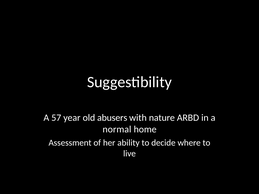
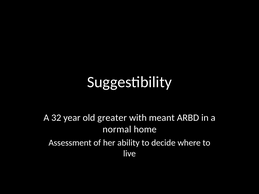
57: 57 -> 32
abusers: abusers -> greater
nature: nature -> meant
